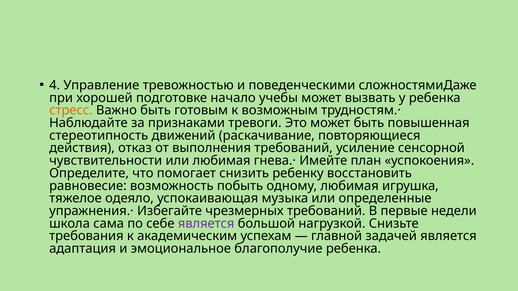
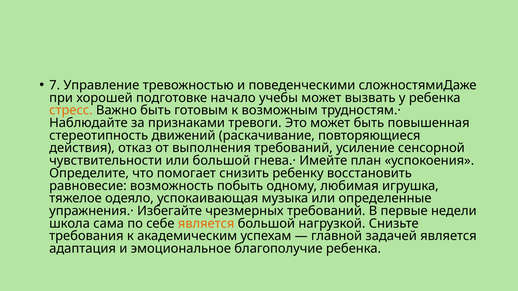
4: 4 -> 7
или любимая: любимая -> большой
является at (206, 224) colour: purple -> orange
